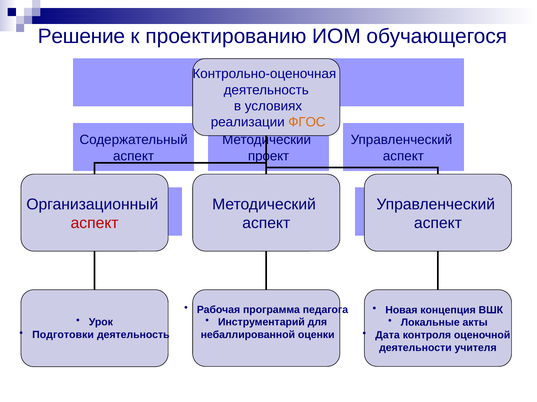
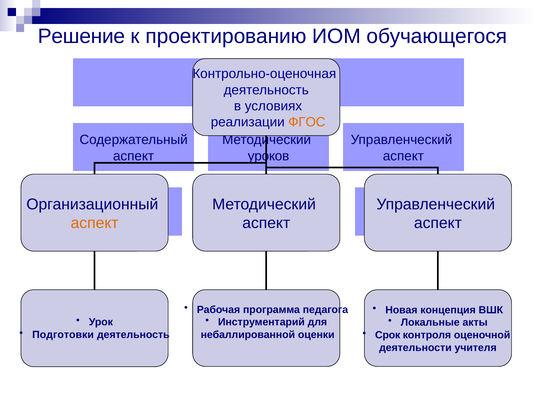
проект: проект -> уроков
аспект at (95, 224) colour: red -> orange
Дата: Дата -> Срок
